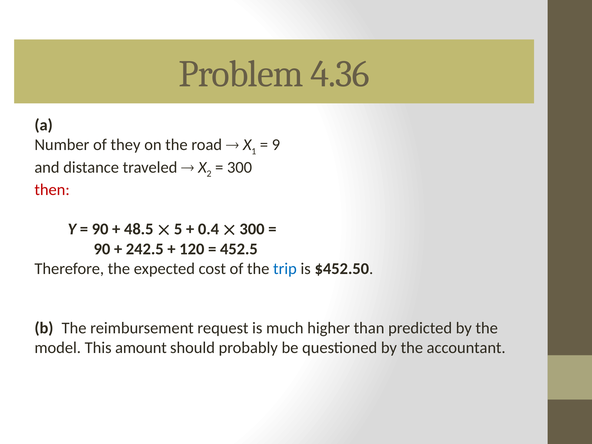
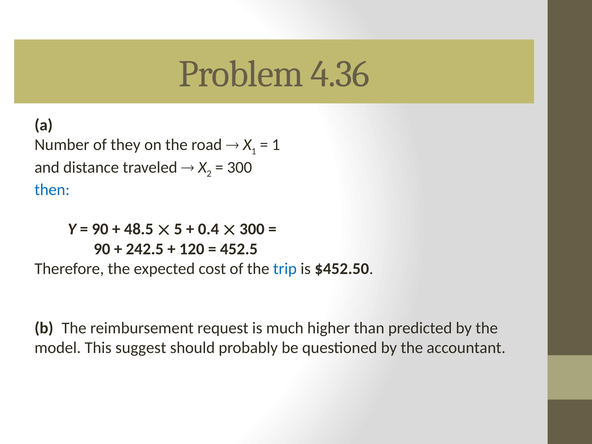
9 at (276, 145): 9 -> 1
then colour: red -> blue
amount: amount -> suggest
